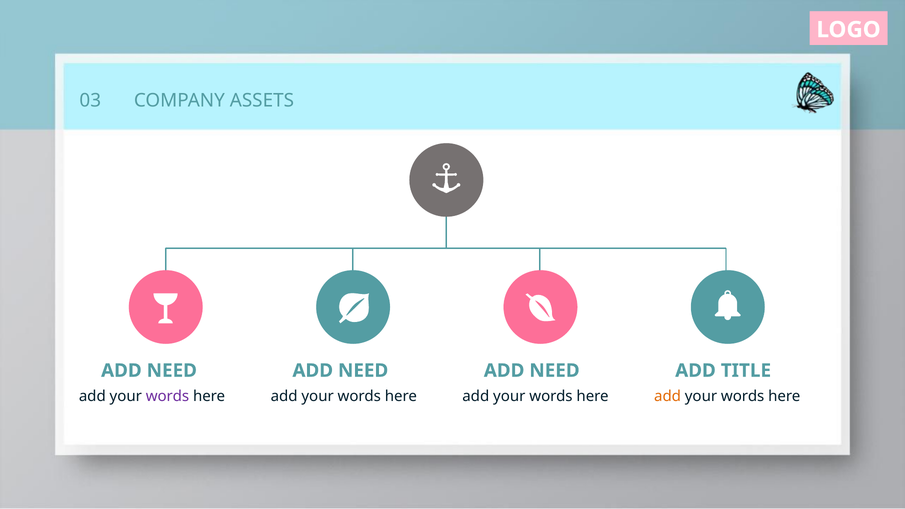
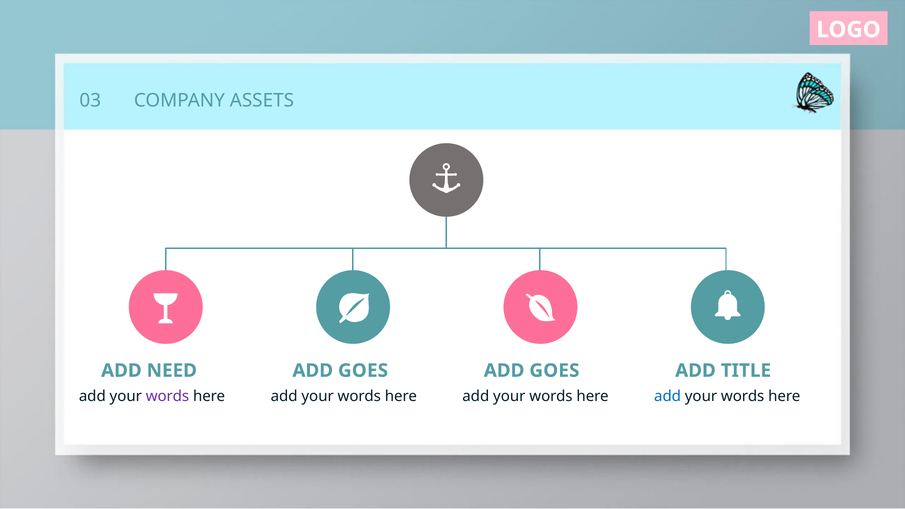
NEED at (363, 371): NEED -> GOES
NEED at (555, 371): NEED -> GOES
add at (668, 396) colour: orange -> blue
